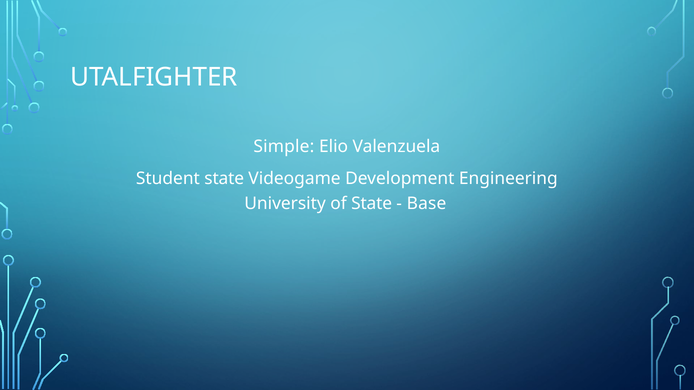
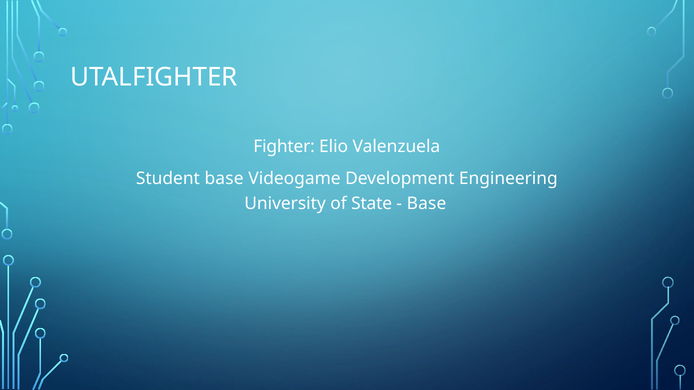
Simple: Simple -> Fighter
Student state: state -> base
